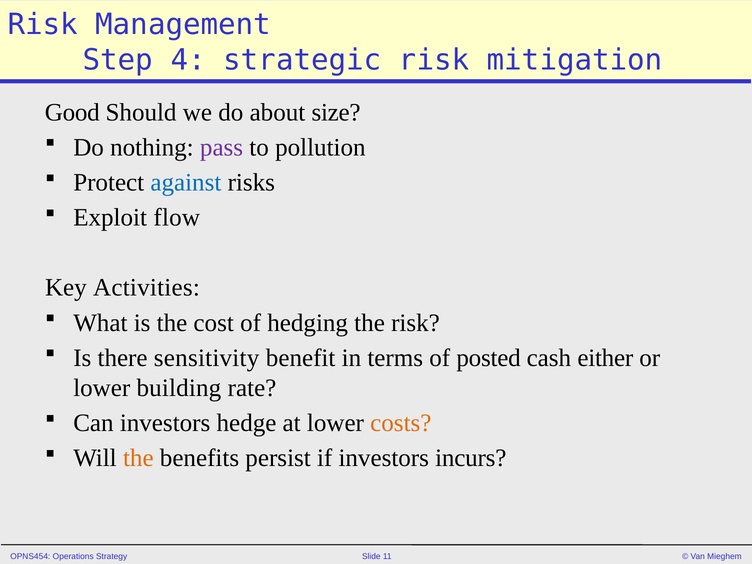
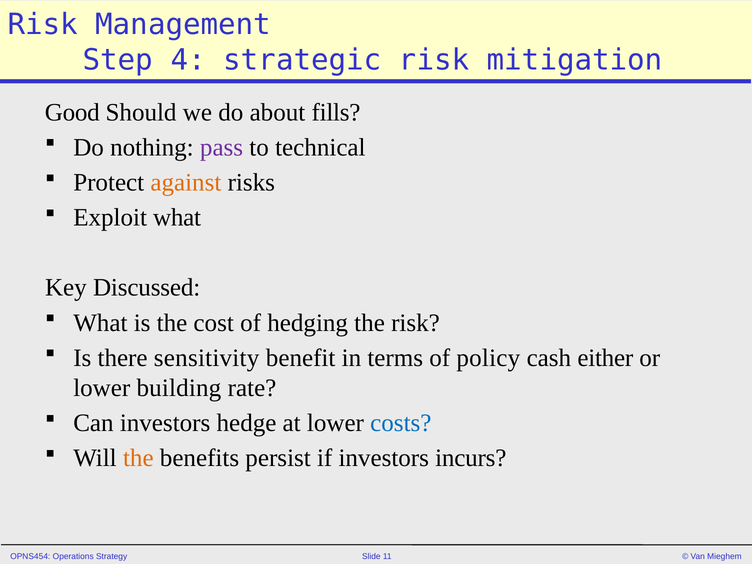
size: size -> fills
pollution: pollution -> technical
against colour: blue -> orange
Exploit flow: flow -> what
Activities: Activities -> Discussed
posted: posted -> policy
costs colour: orange -> blue
